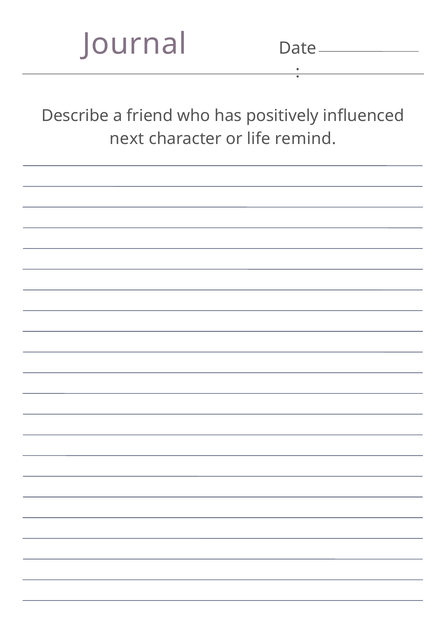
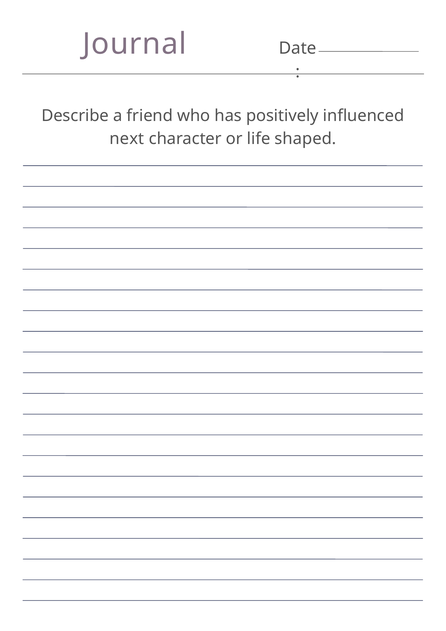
remind: remind -> shaped
